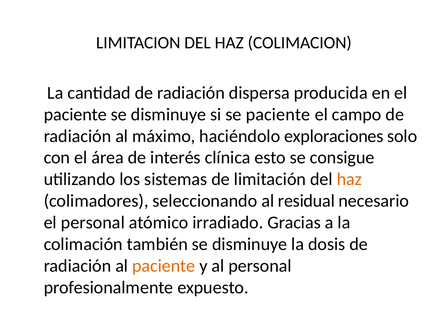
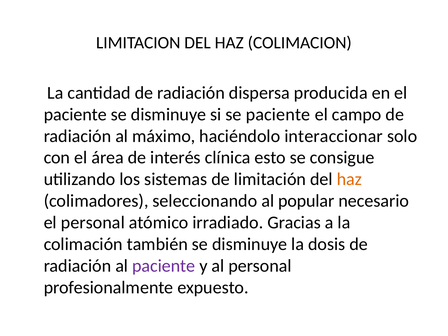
exploraciones: exploraciones -> interaccionar
residual: residual -> popular
paciente at (164, 266) colour: orange -> purple
